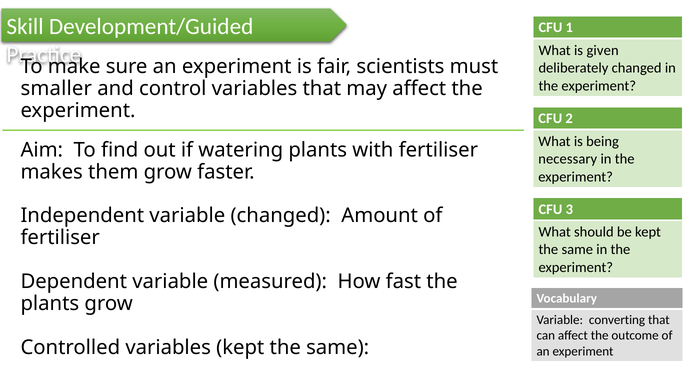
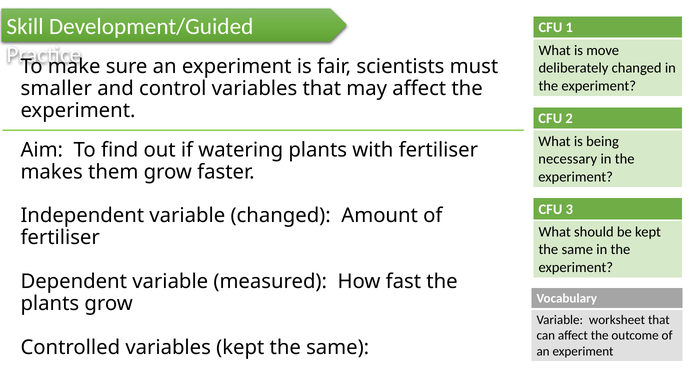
given: given -> move
converting: converting -> worksheet
